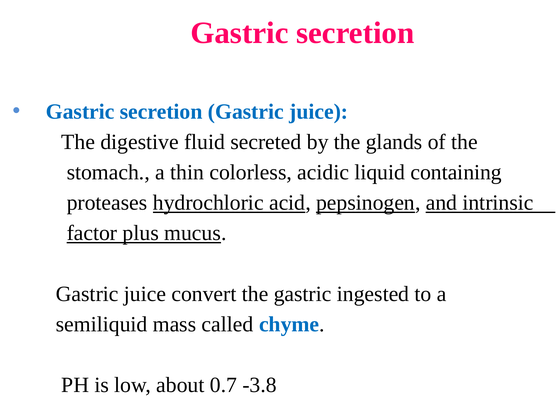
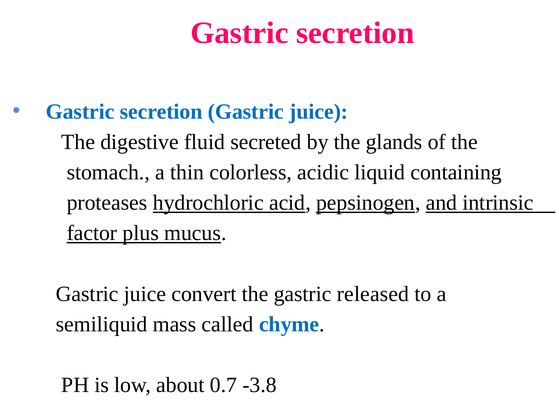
ingested: ingested -> released
